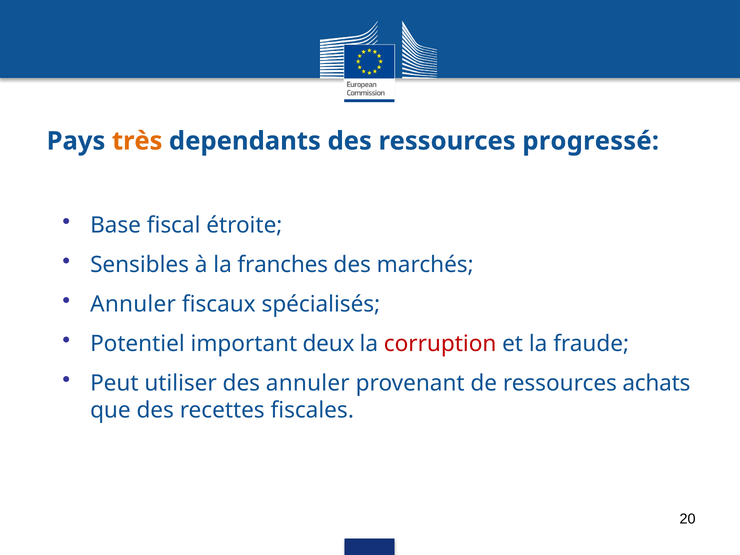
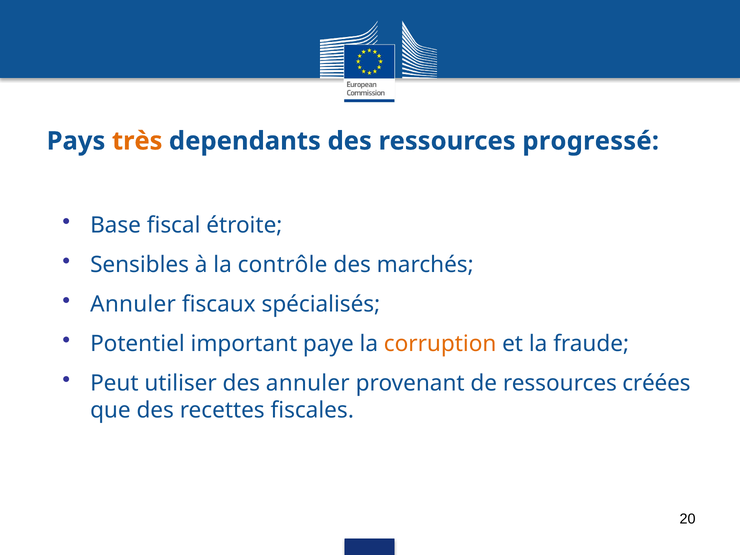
franches: franches -> contrôle
deux: deux -> paye
corruption colour: red -> orange
achats: achats -> créées
